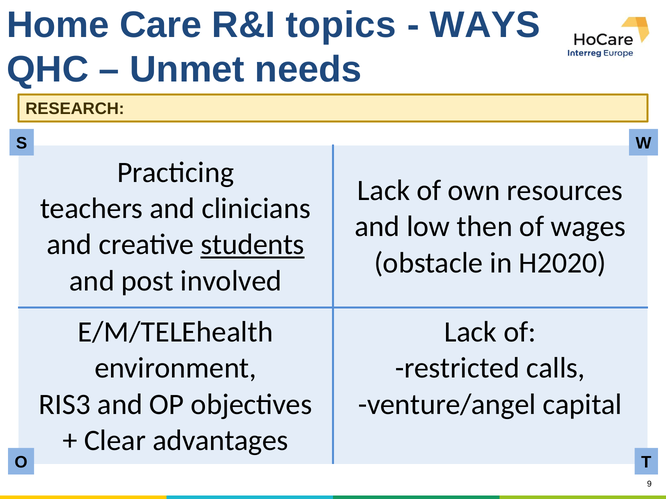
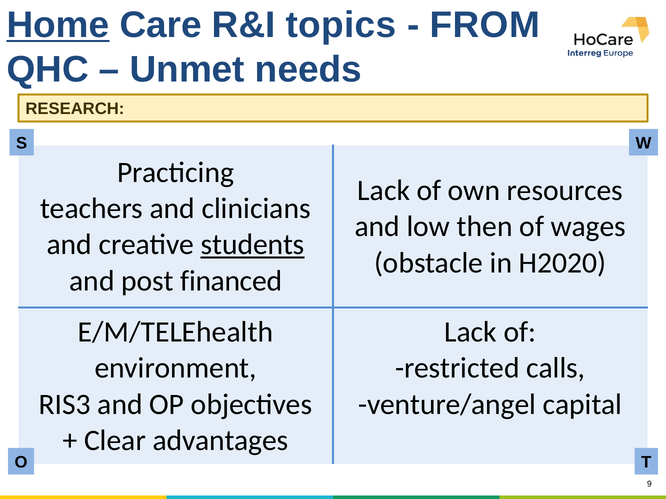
Home underline: none -> present
WAYS: WAYS -> FROM
involved: involved -> financed
